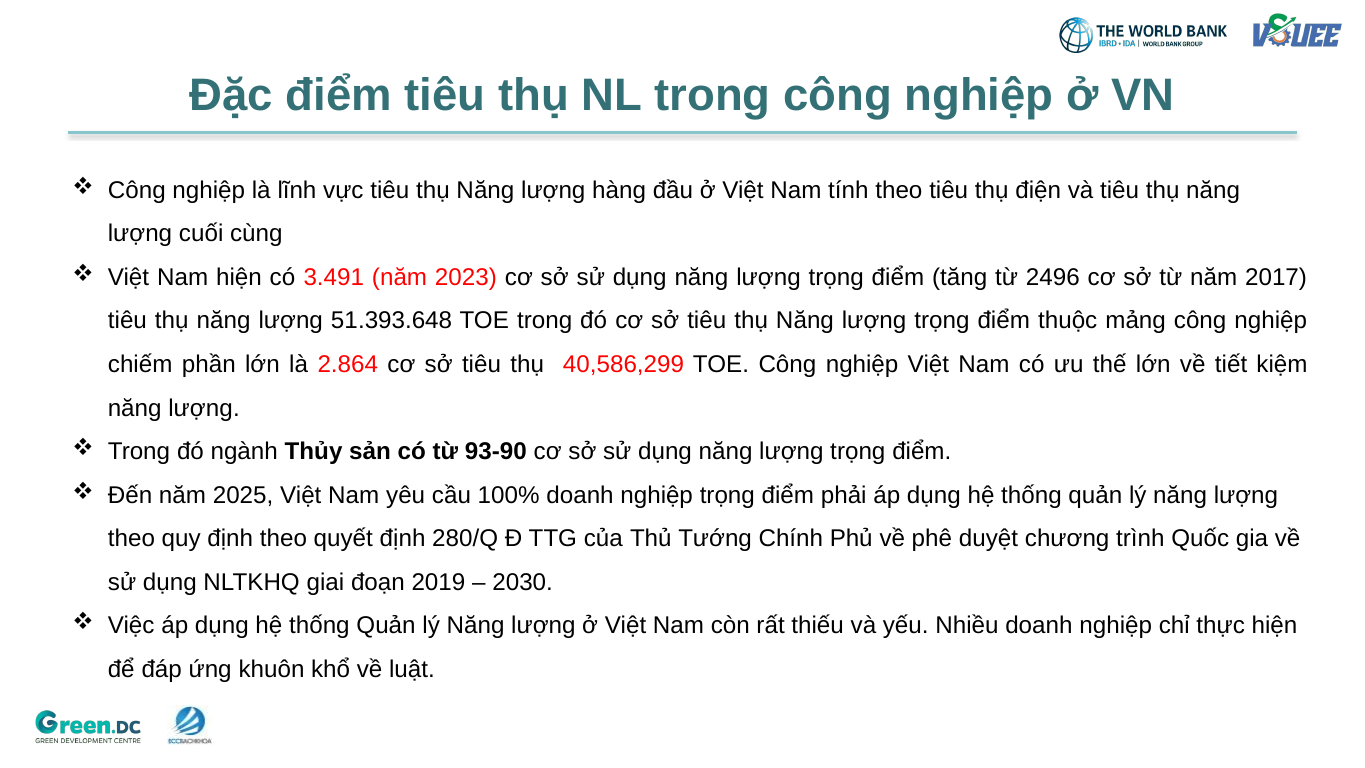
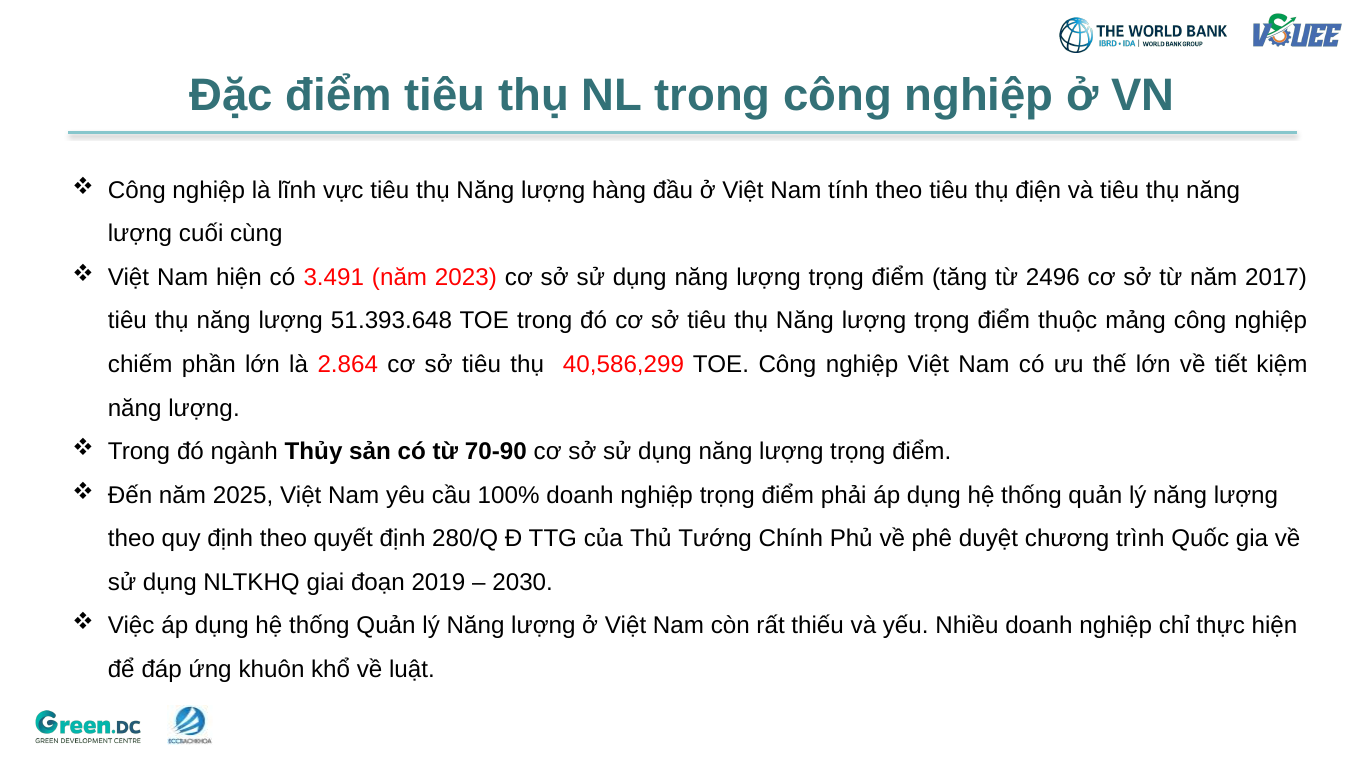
93-90: 93-90 -> 70-90
